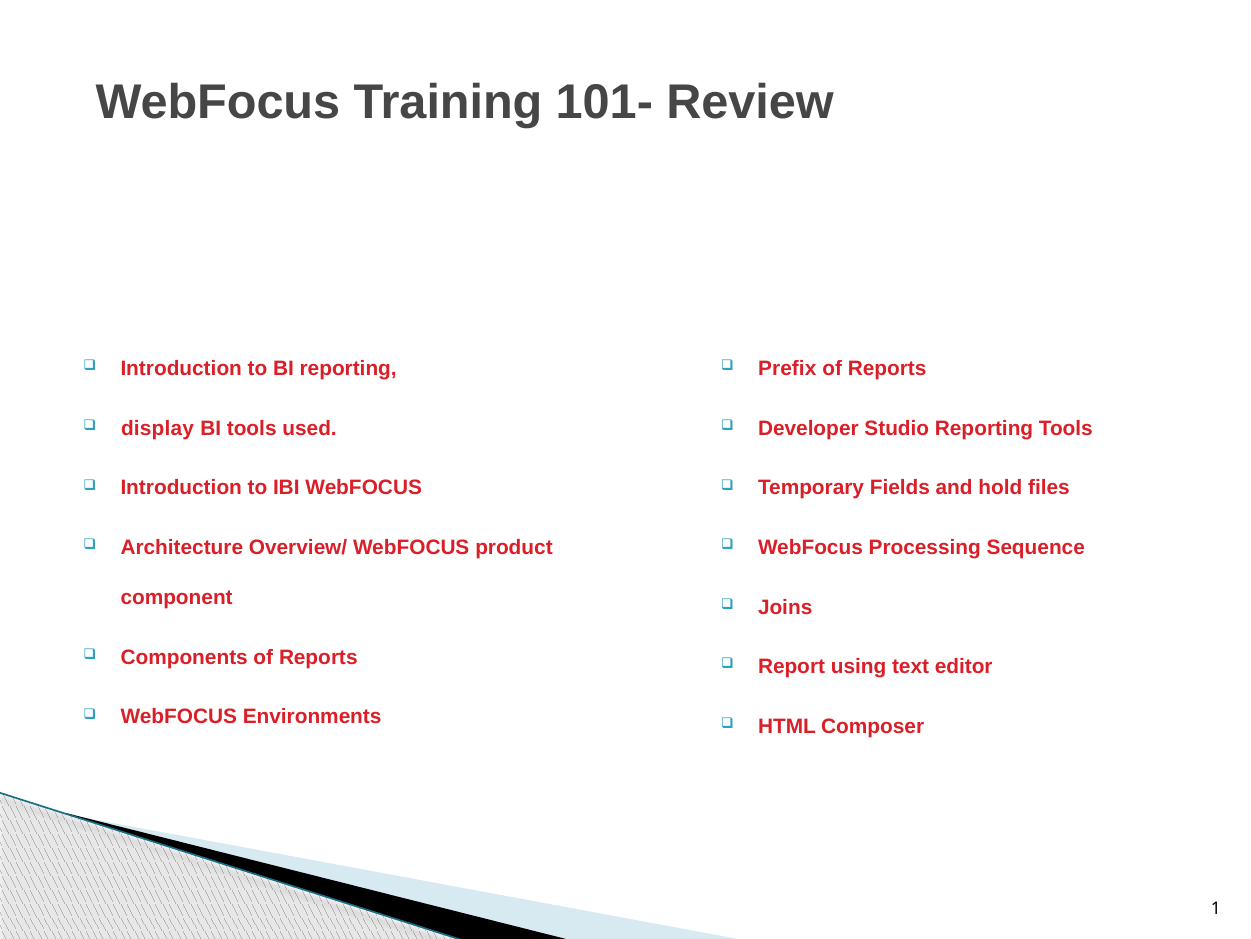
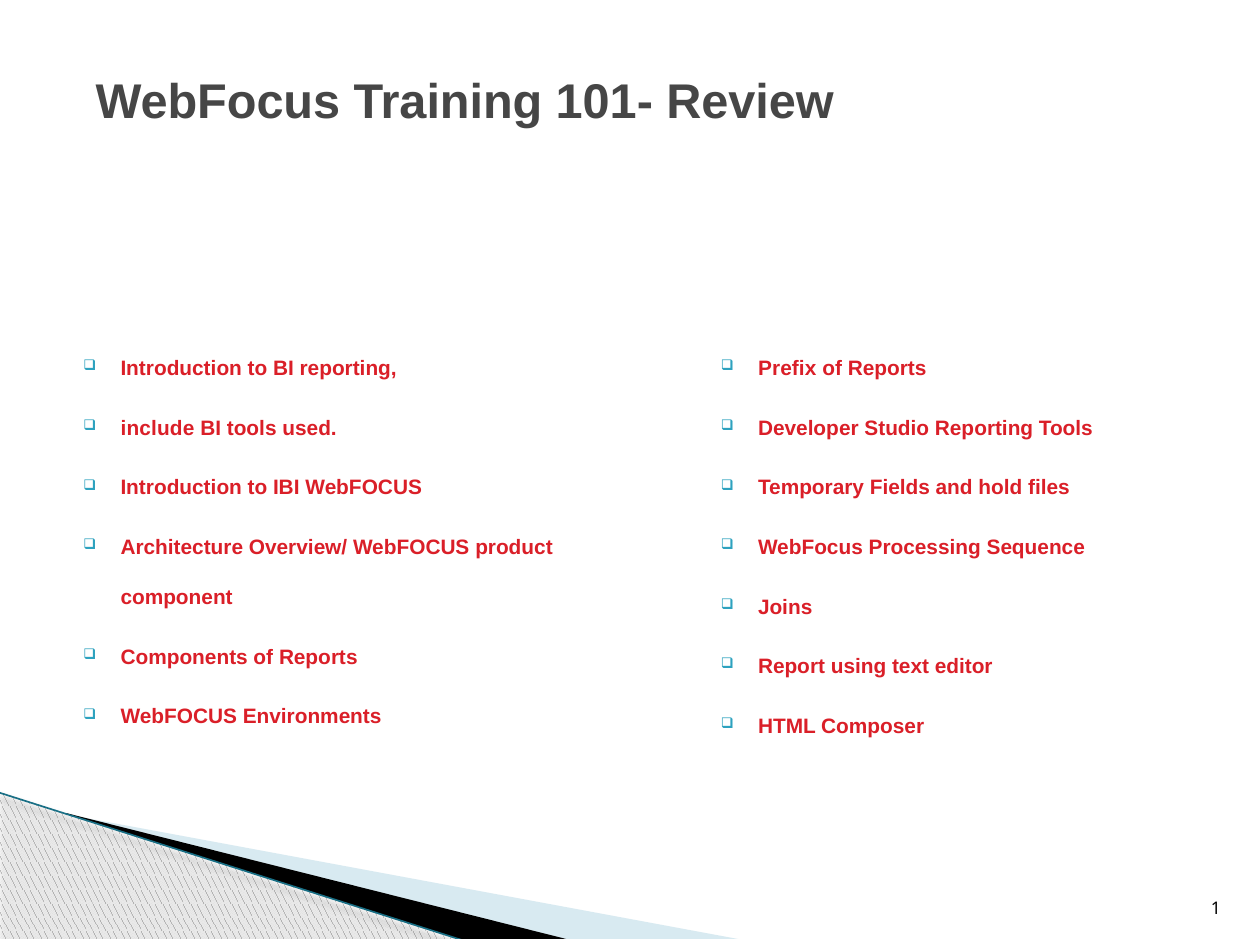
display: display -> include
